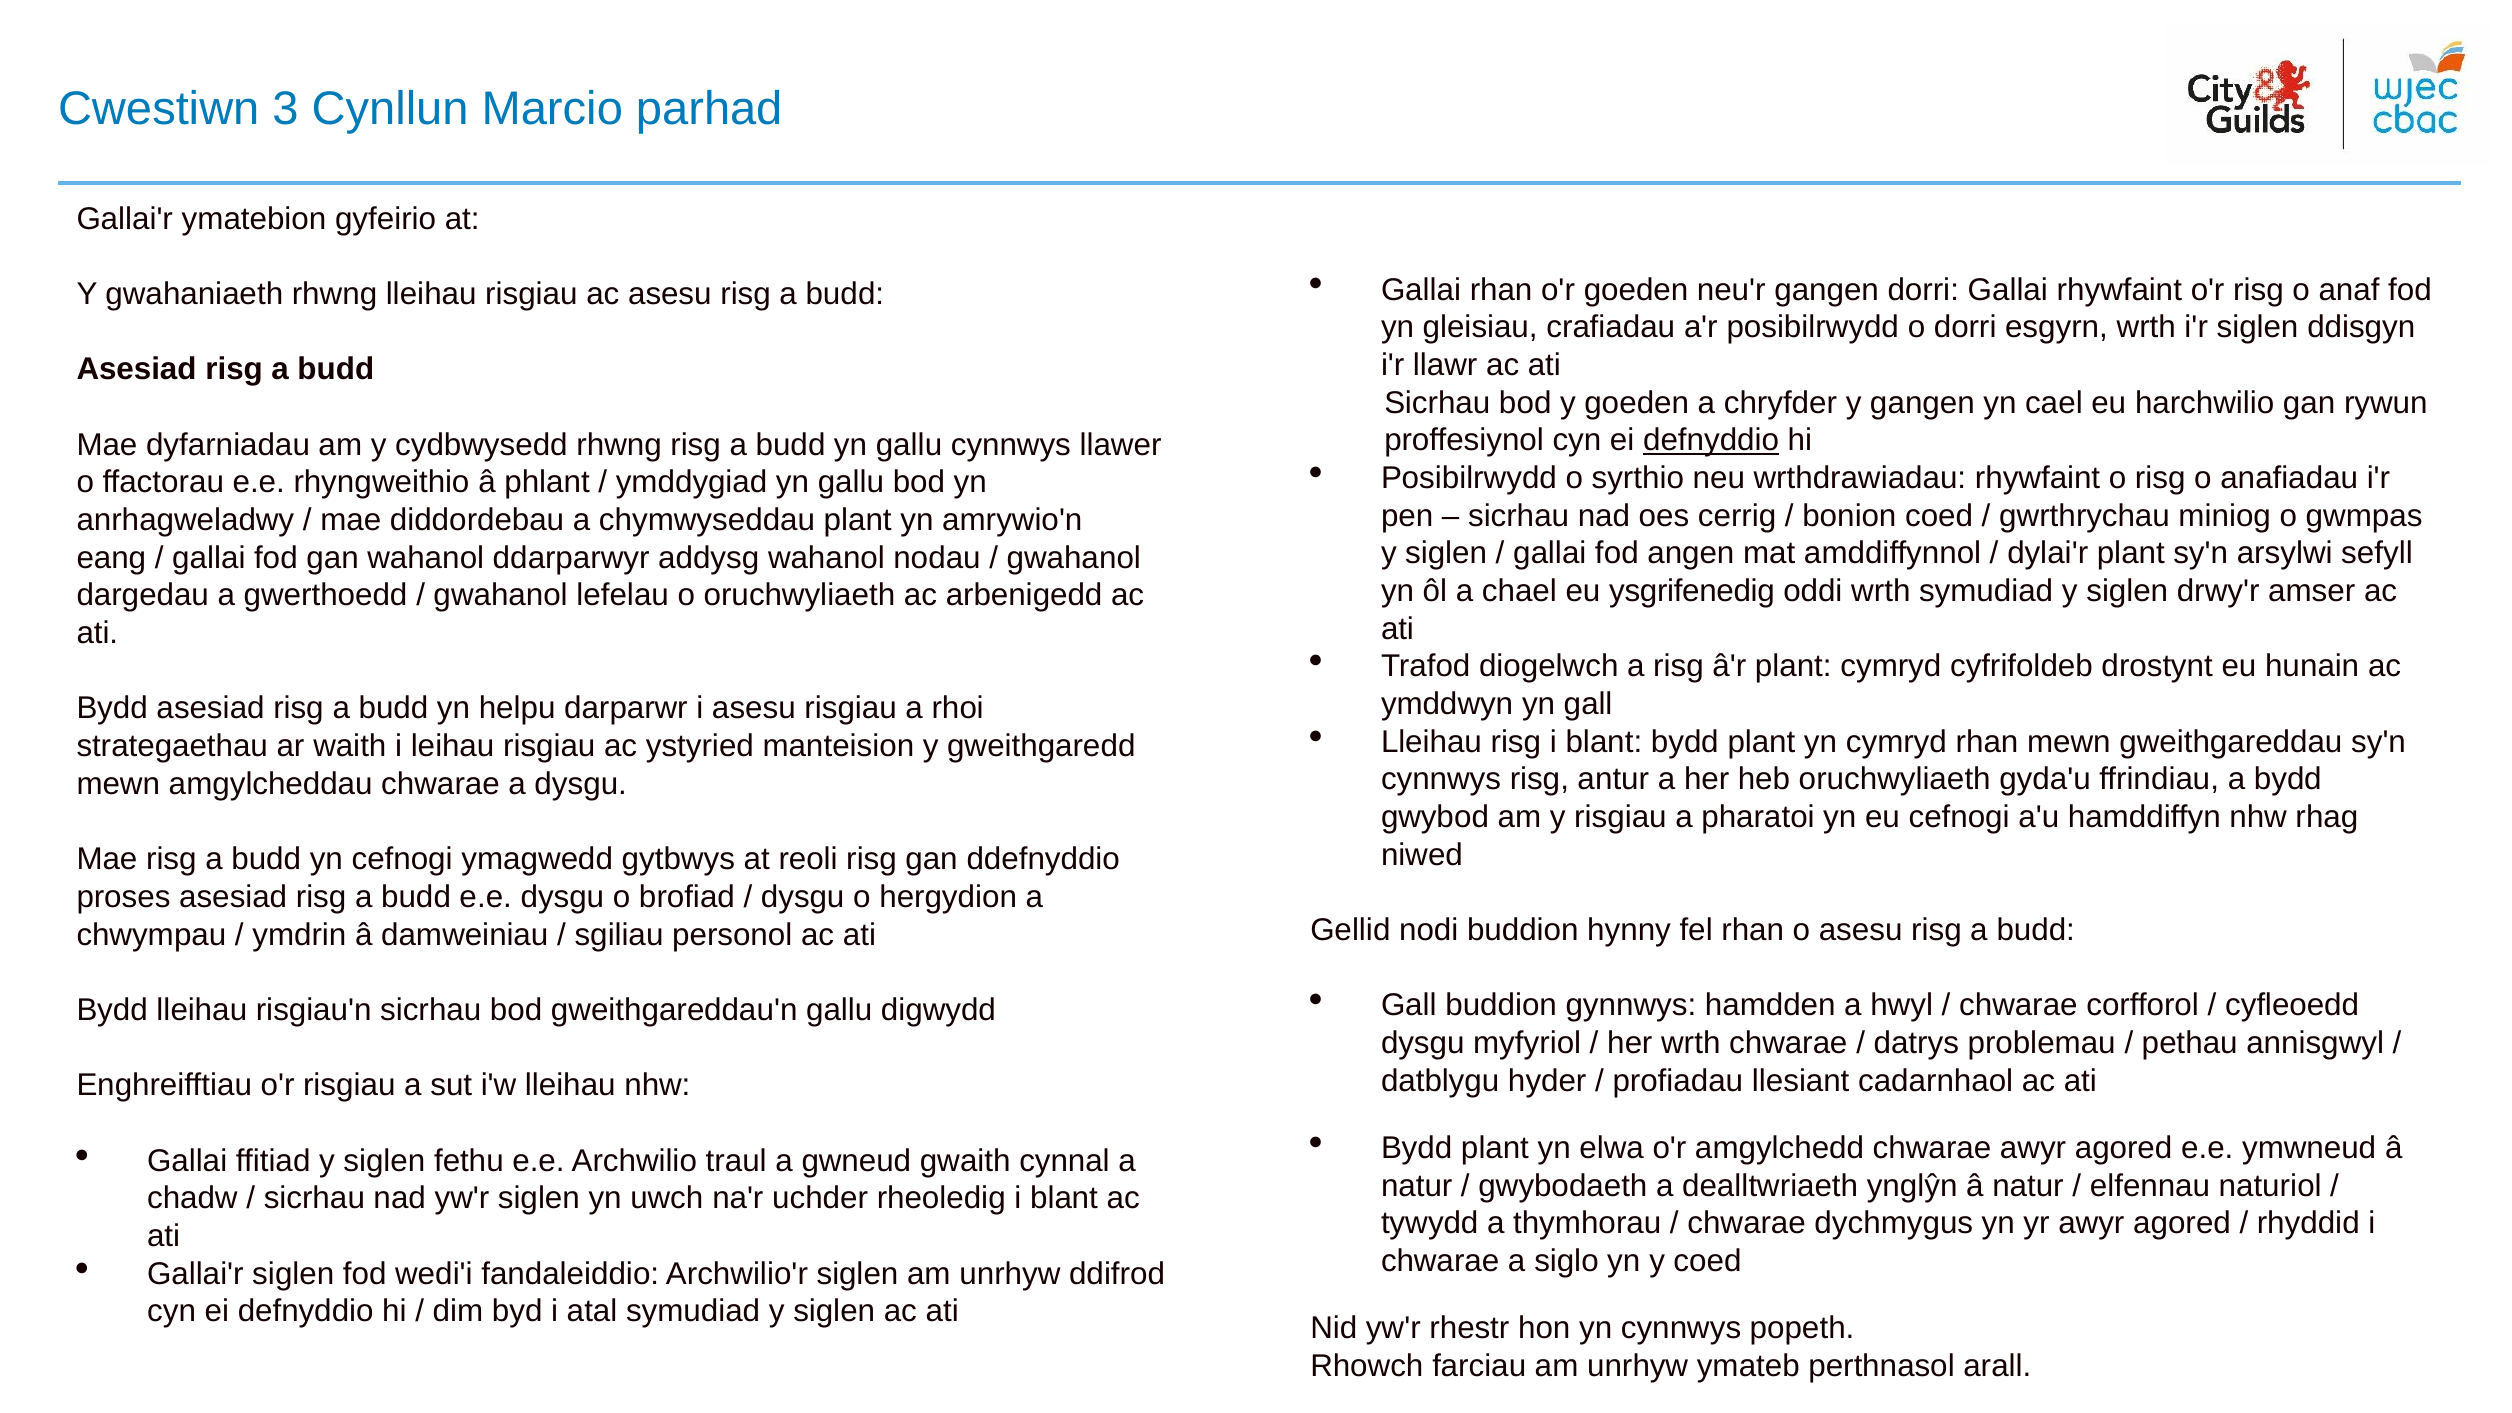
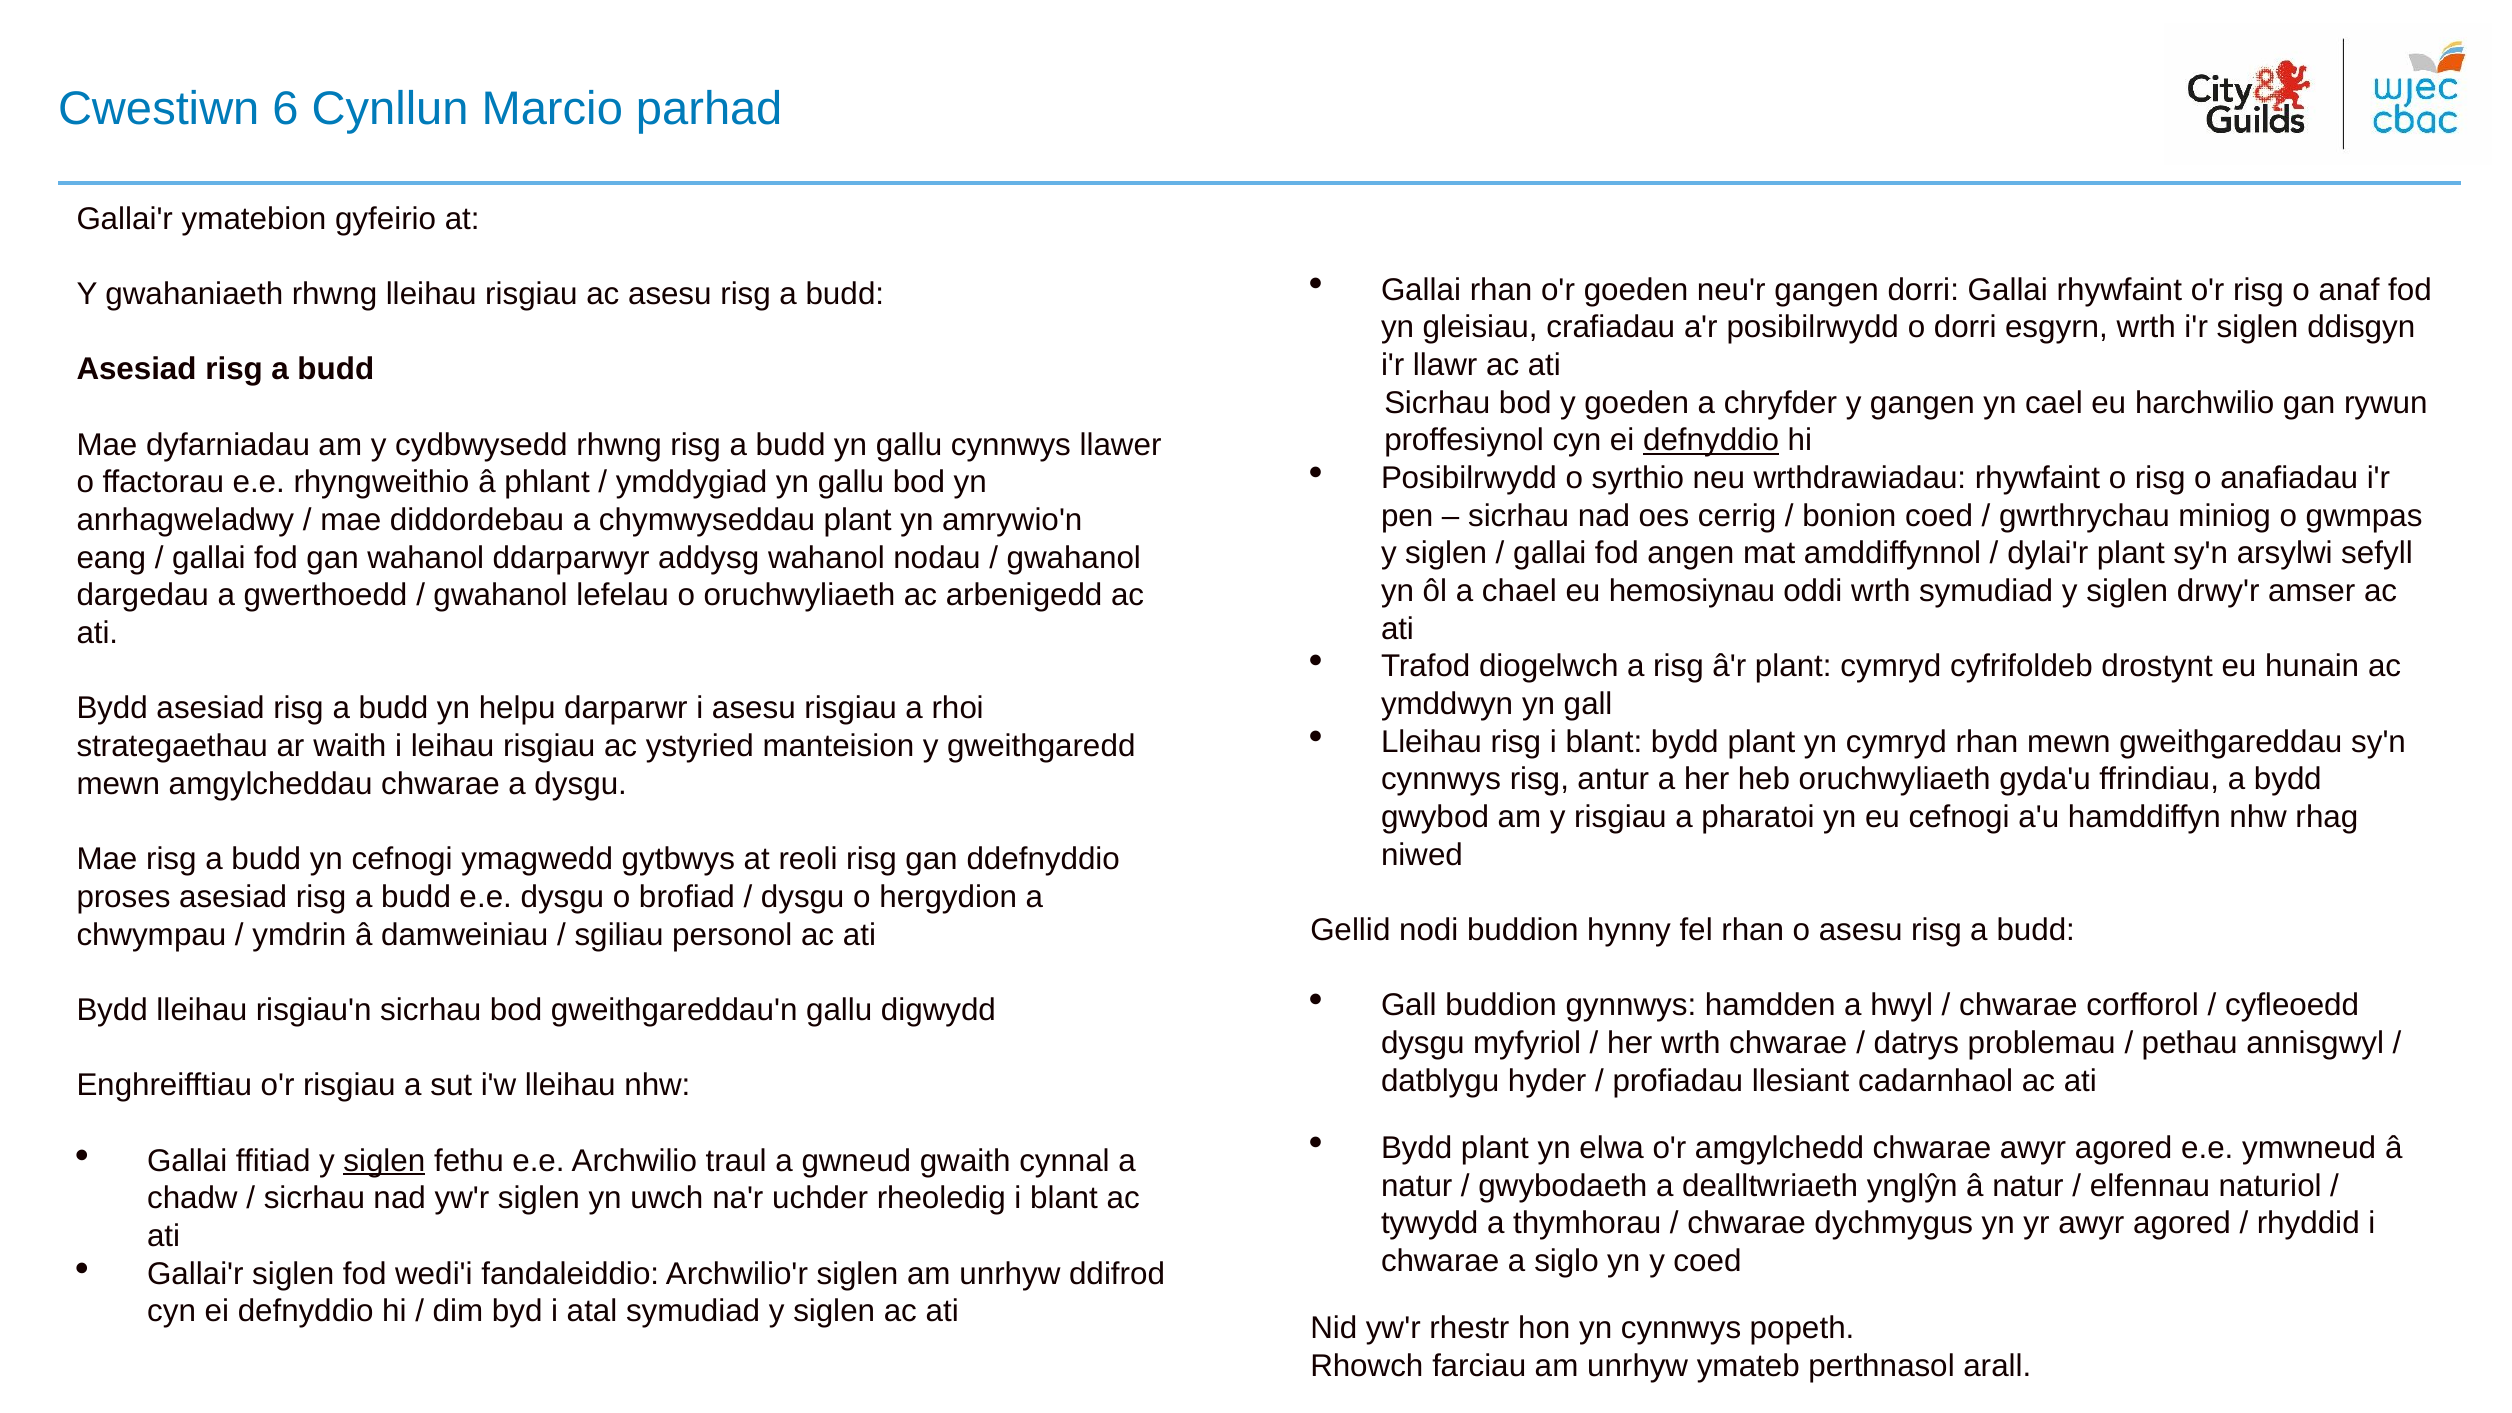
3: 3 -> 6
ysgrifenedig: ysgrifenedig -> hemosiynau
siglen at (384, 1161) underline: none -> present
